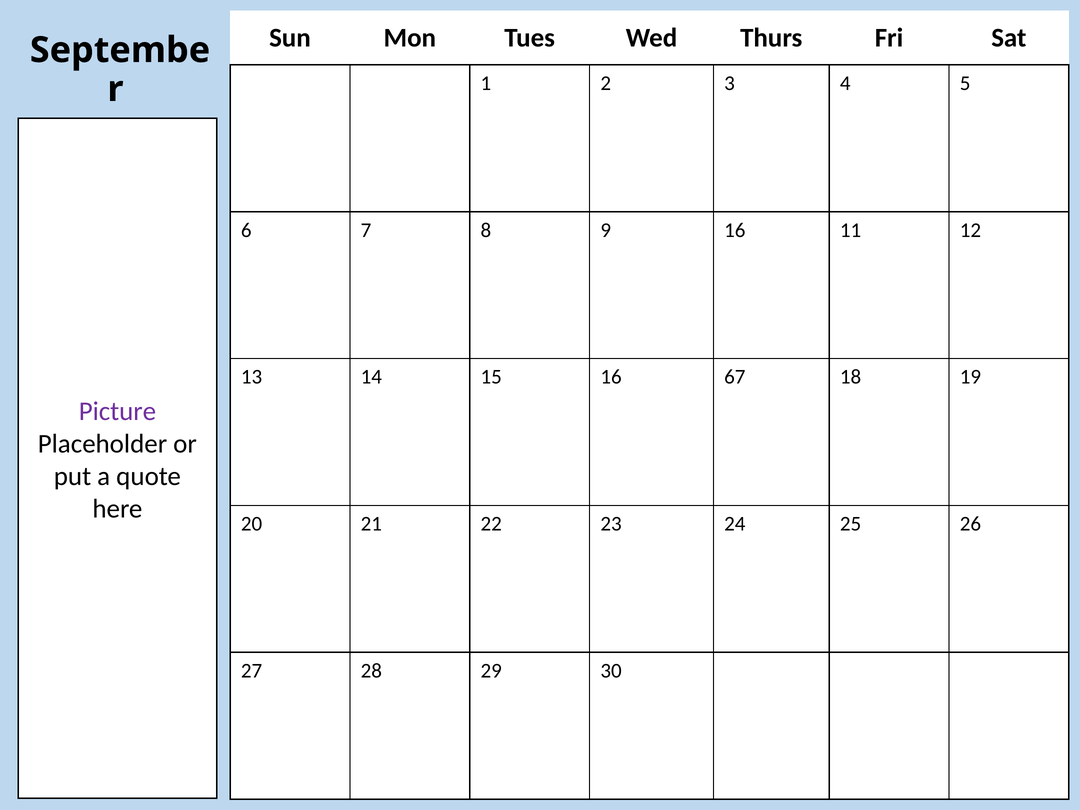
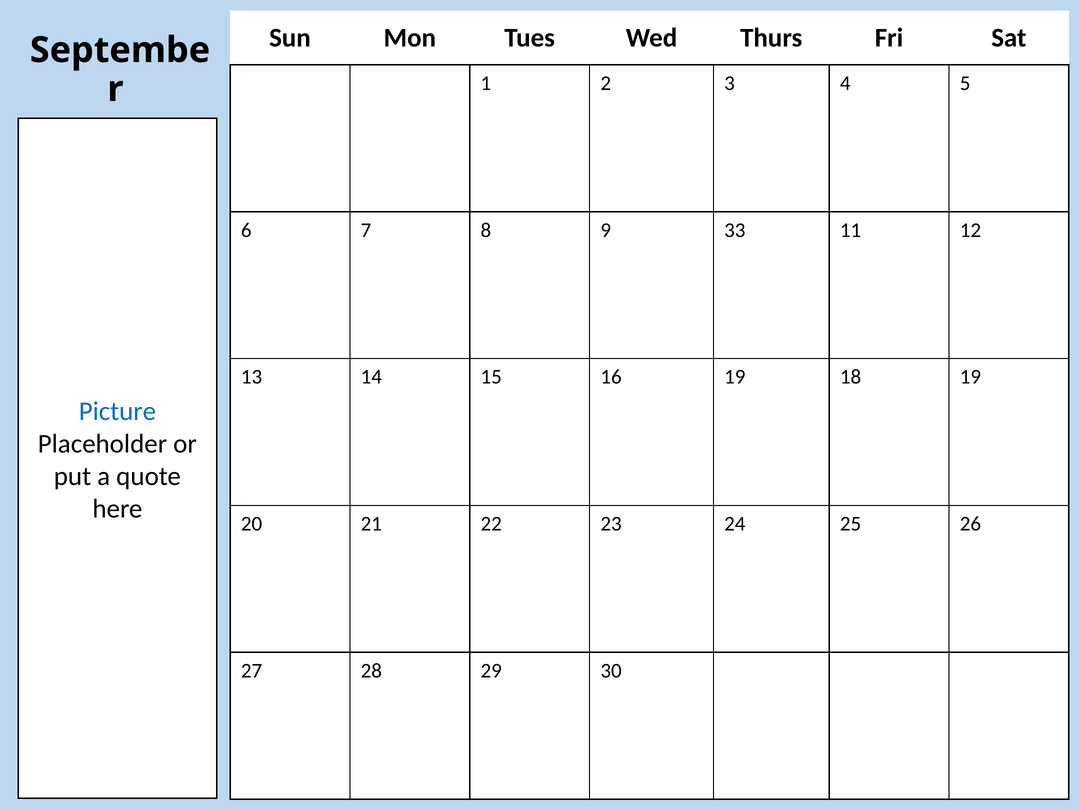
9 16: 16 -> 33
16 67: 67 -> 19
Picture colour: purple -> blue
